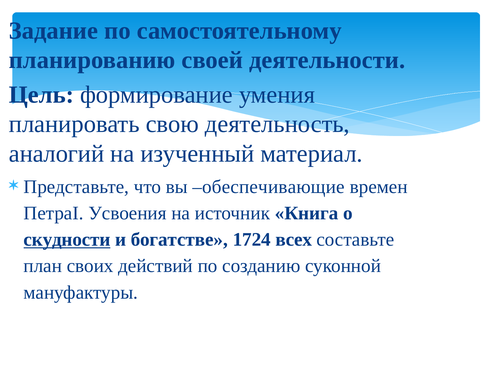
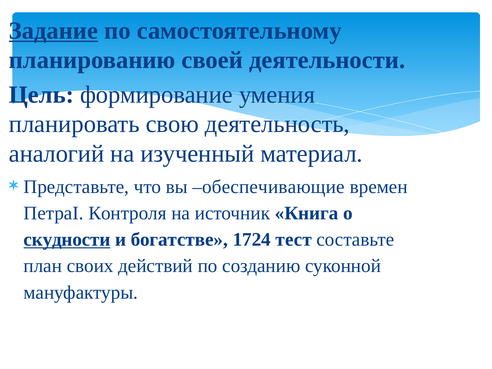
Задание underline: none -> present
Усвоения: Усвоения -> Контроля
всех: всех -> тест
